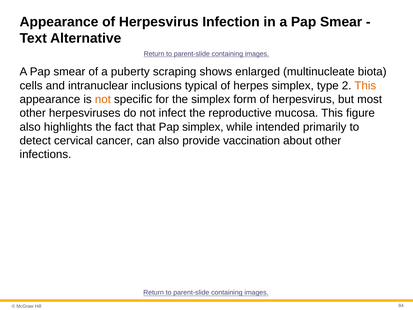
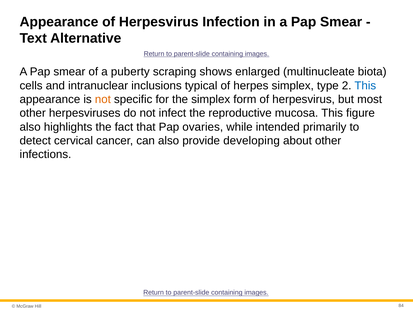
This at (365, 85) colour: orange -> blue
Pap simplex: simplex -> ovaries
vaccination: vaccination -> developing
